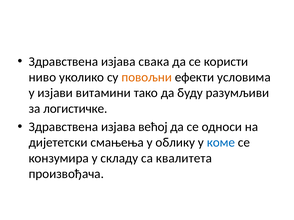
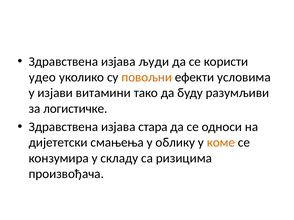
свака: свака -> људи
ниво: ниво -> удео
већој: већој -> стара
коме colour: blue -> orange
квалитета: квалитета -> ризицима
